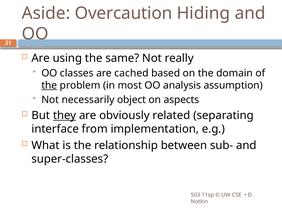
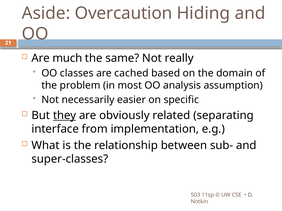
using: using -> much
the at (49, 86) underline: present -> none
object: object -> easier
aspects: aspects -> specific
